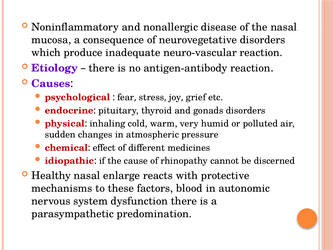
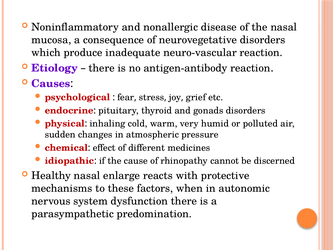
blood: blood -> when
